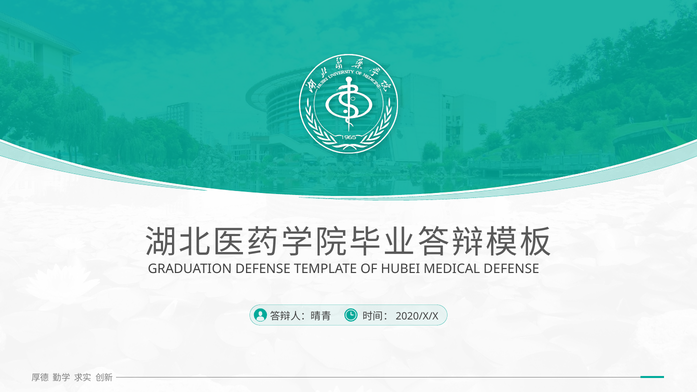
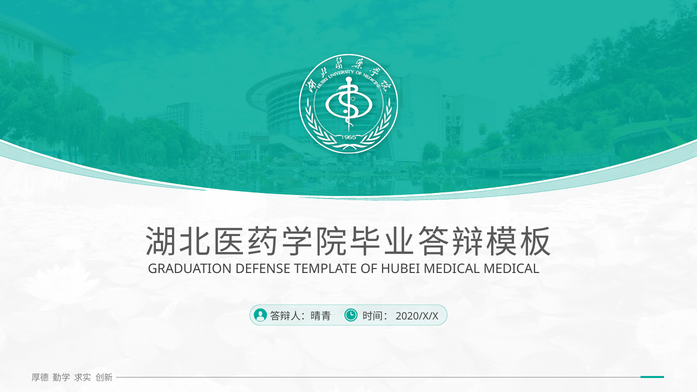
MEDICAL DEFENSE: DEFENSE -> MEDICAL
